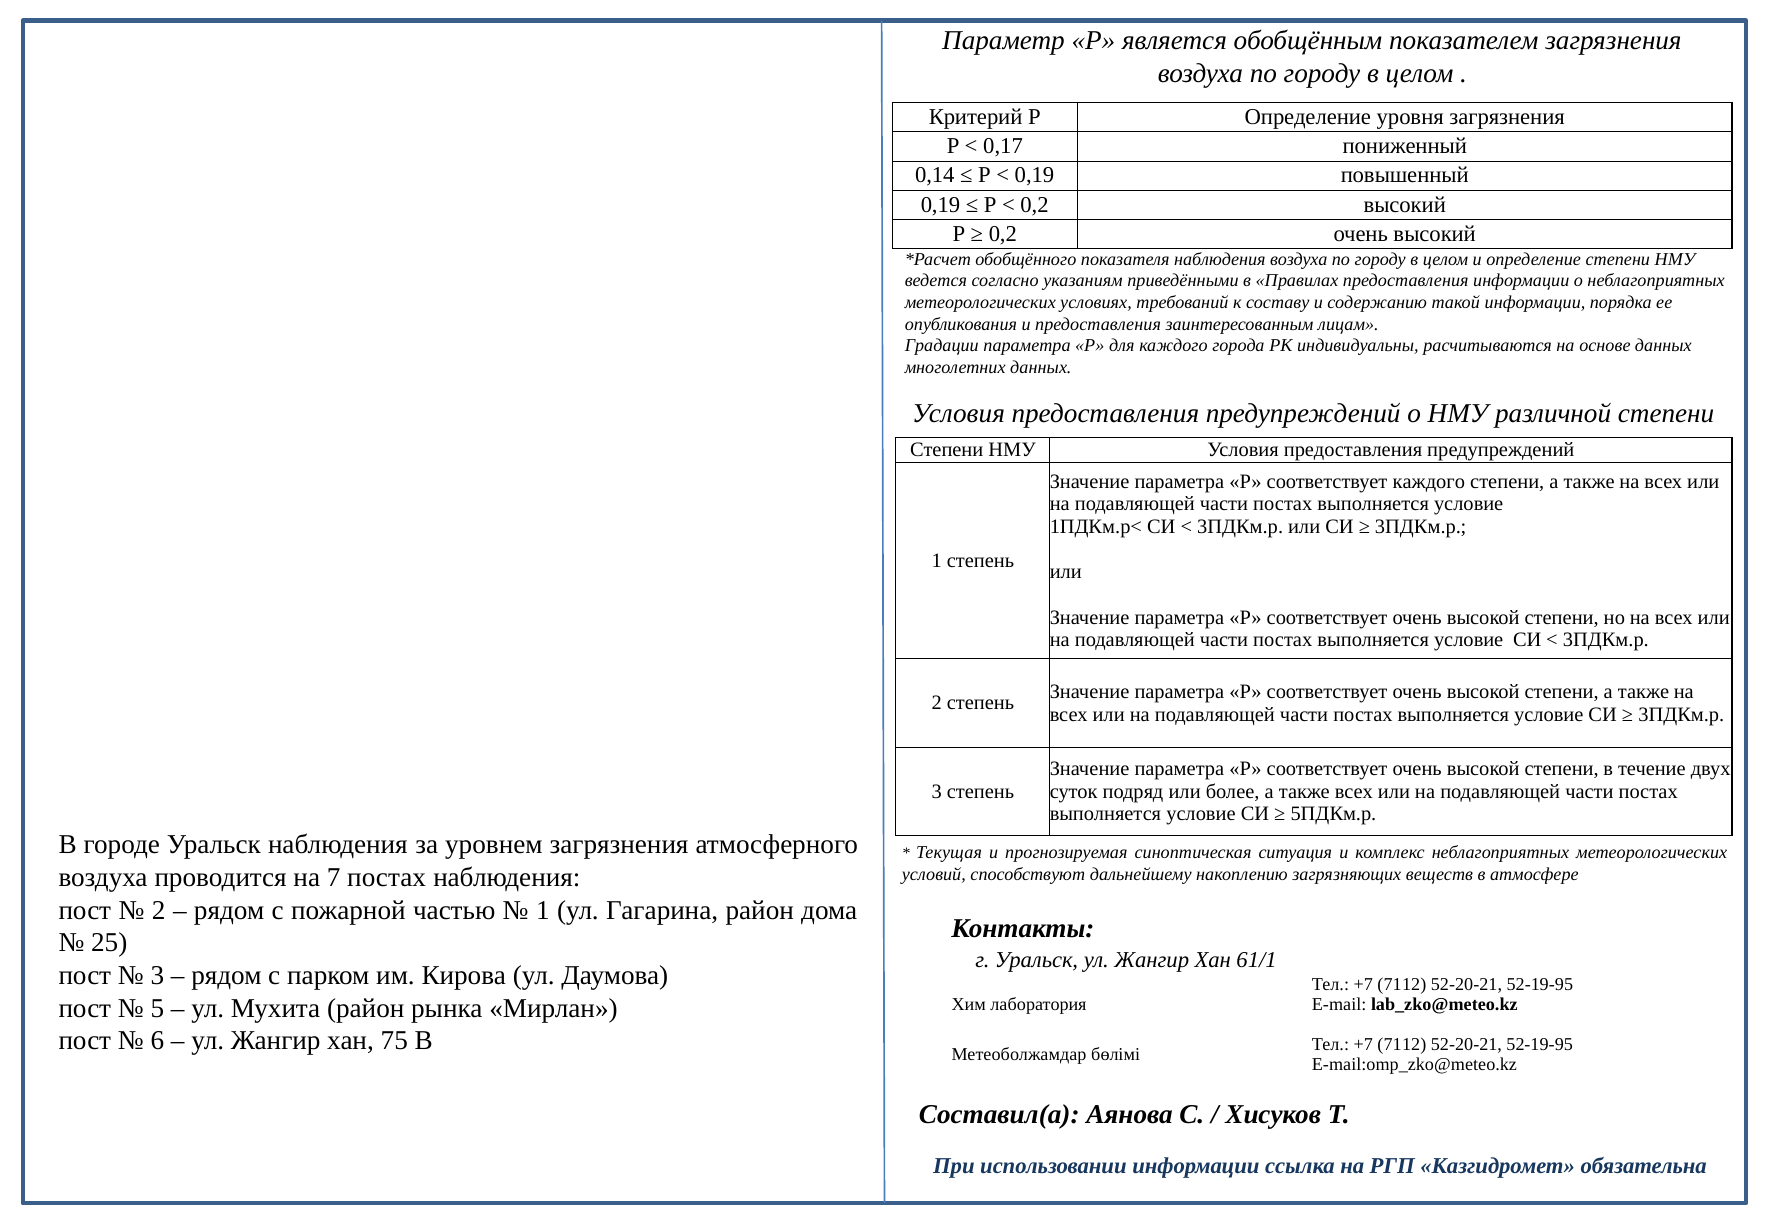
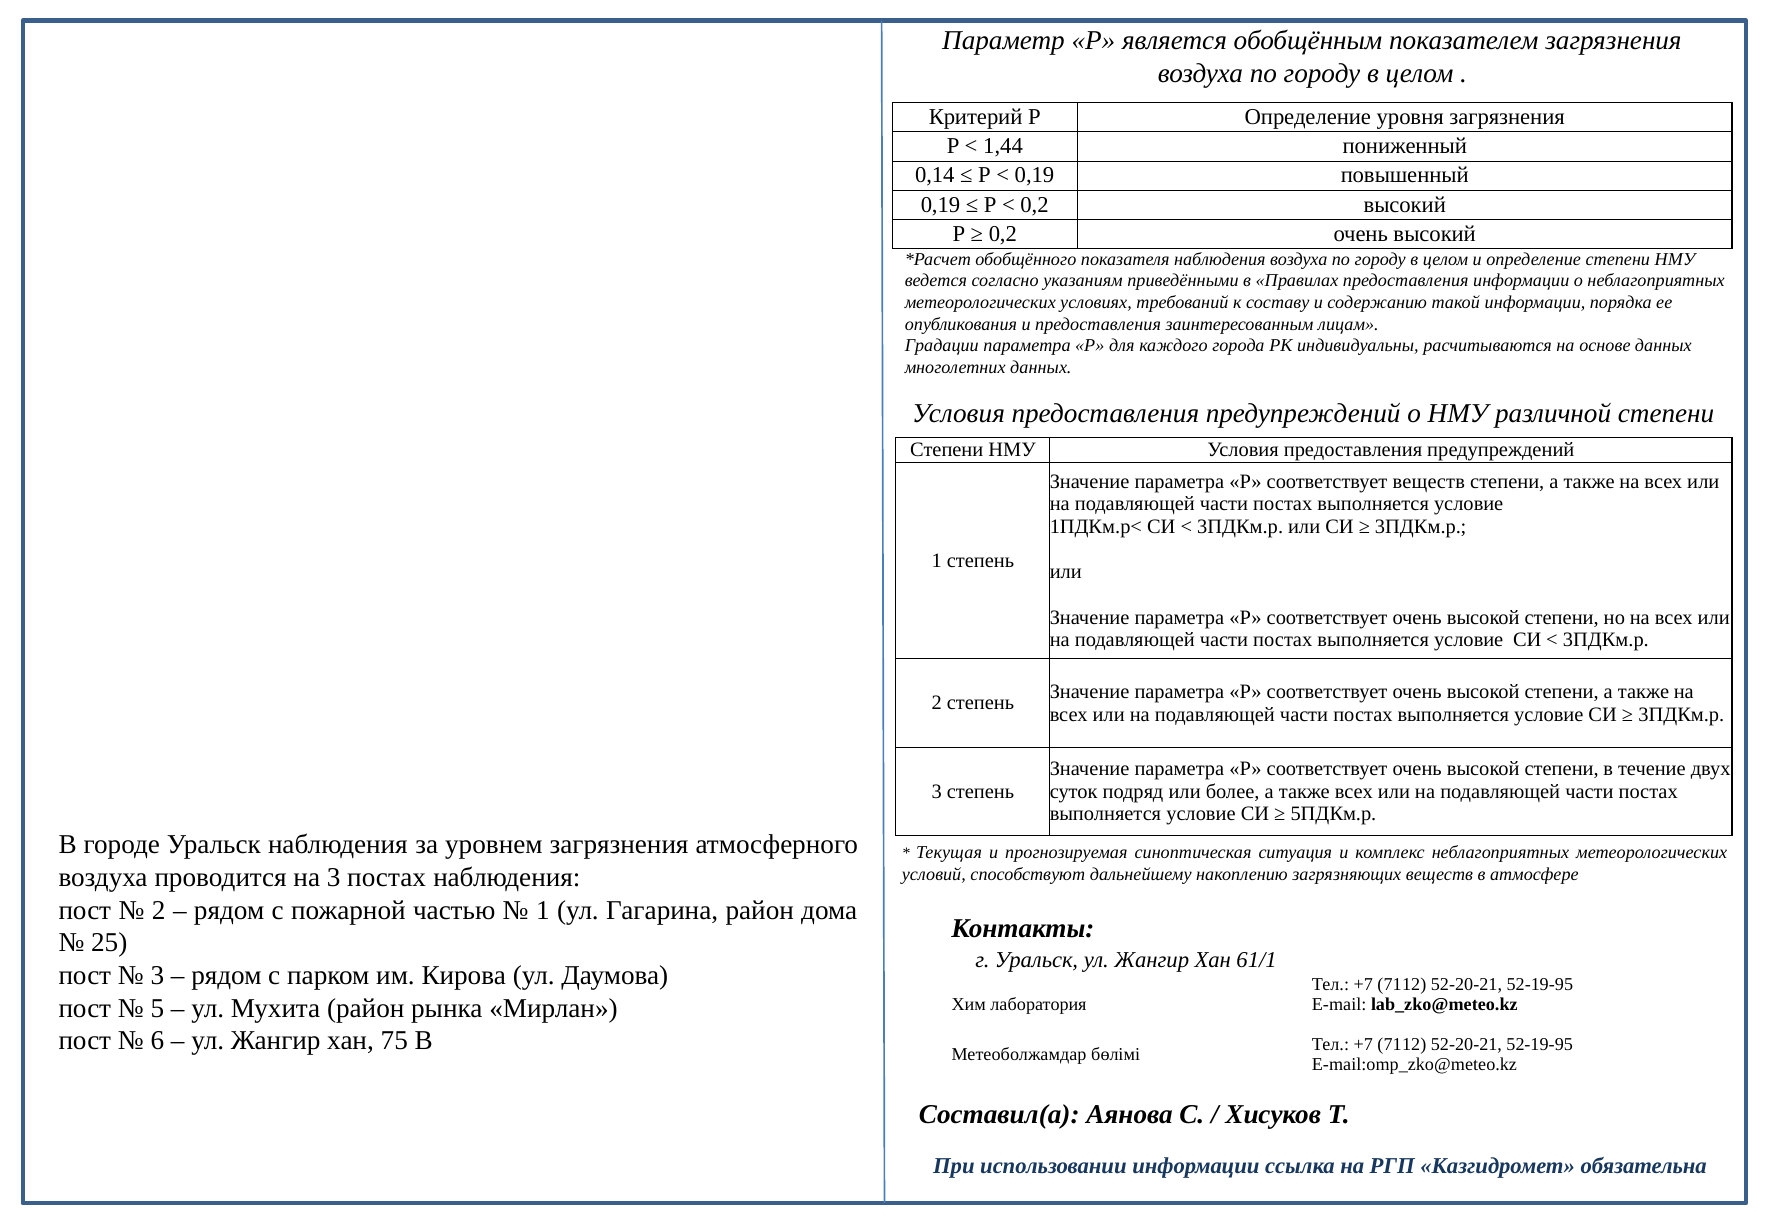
0,17: 0,17 -> 1,44
соответствует каждого: каждого -> веществ
на 7: 7 -> 3
